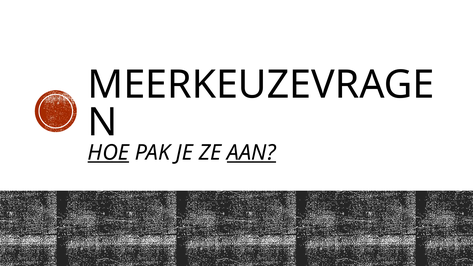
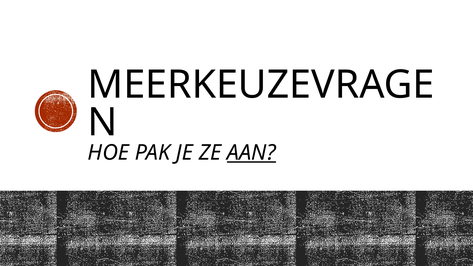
HOE underline: present -> none
